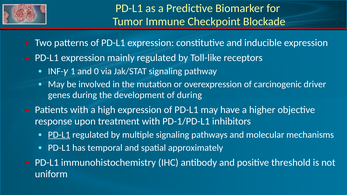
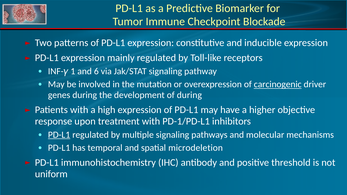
0: 0 -> 6
carcinogenic underline: none -> present
approximately: approximately -> microdeletion
